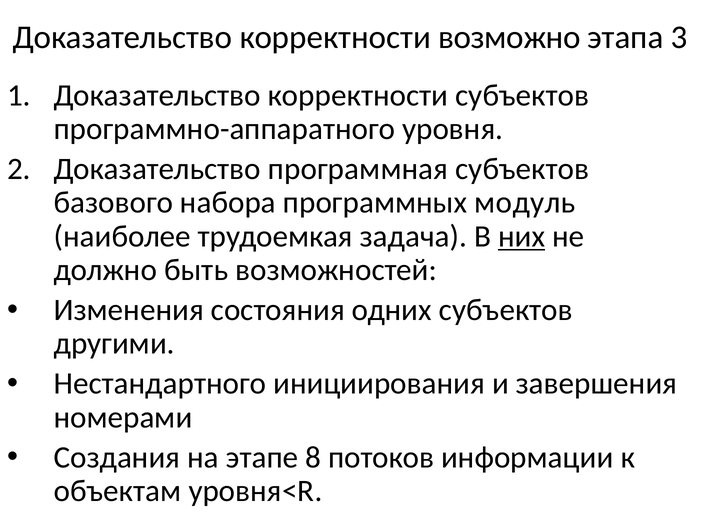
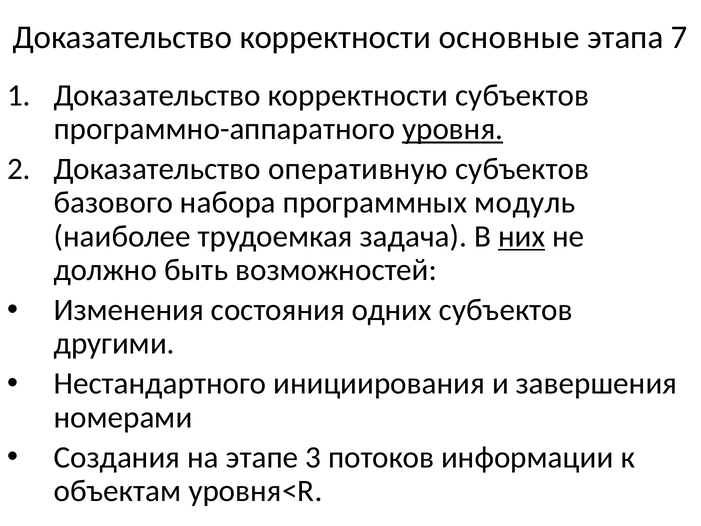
возможно: возможно -> основные
3: 3 -> 7
уровня underline: none -> present
программная: программная -> оперативную
8: 8 -> 3
